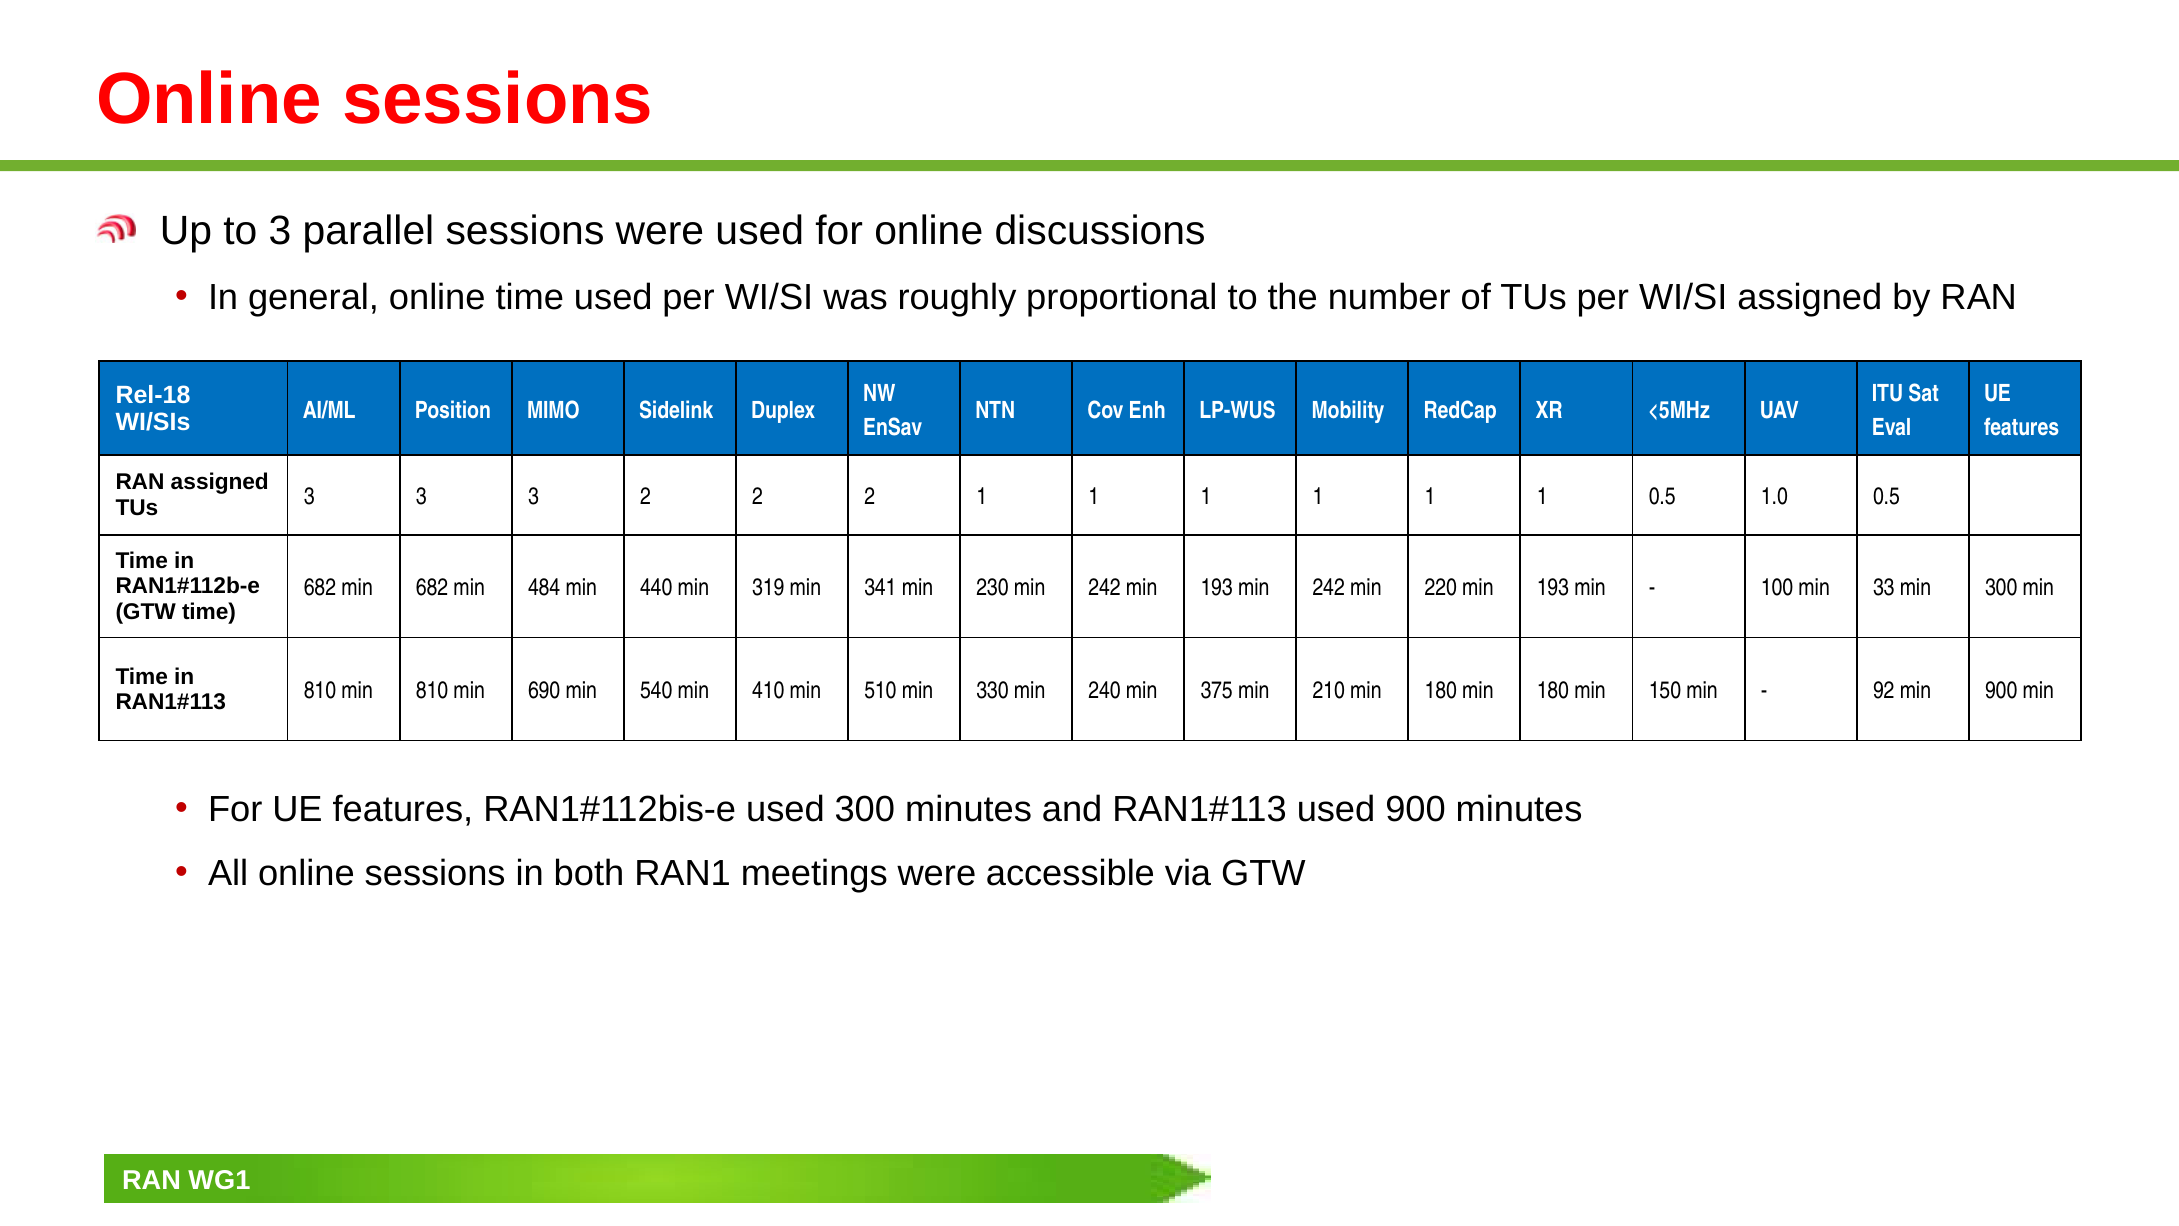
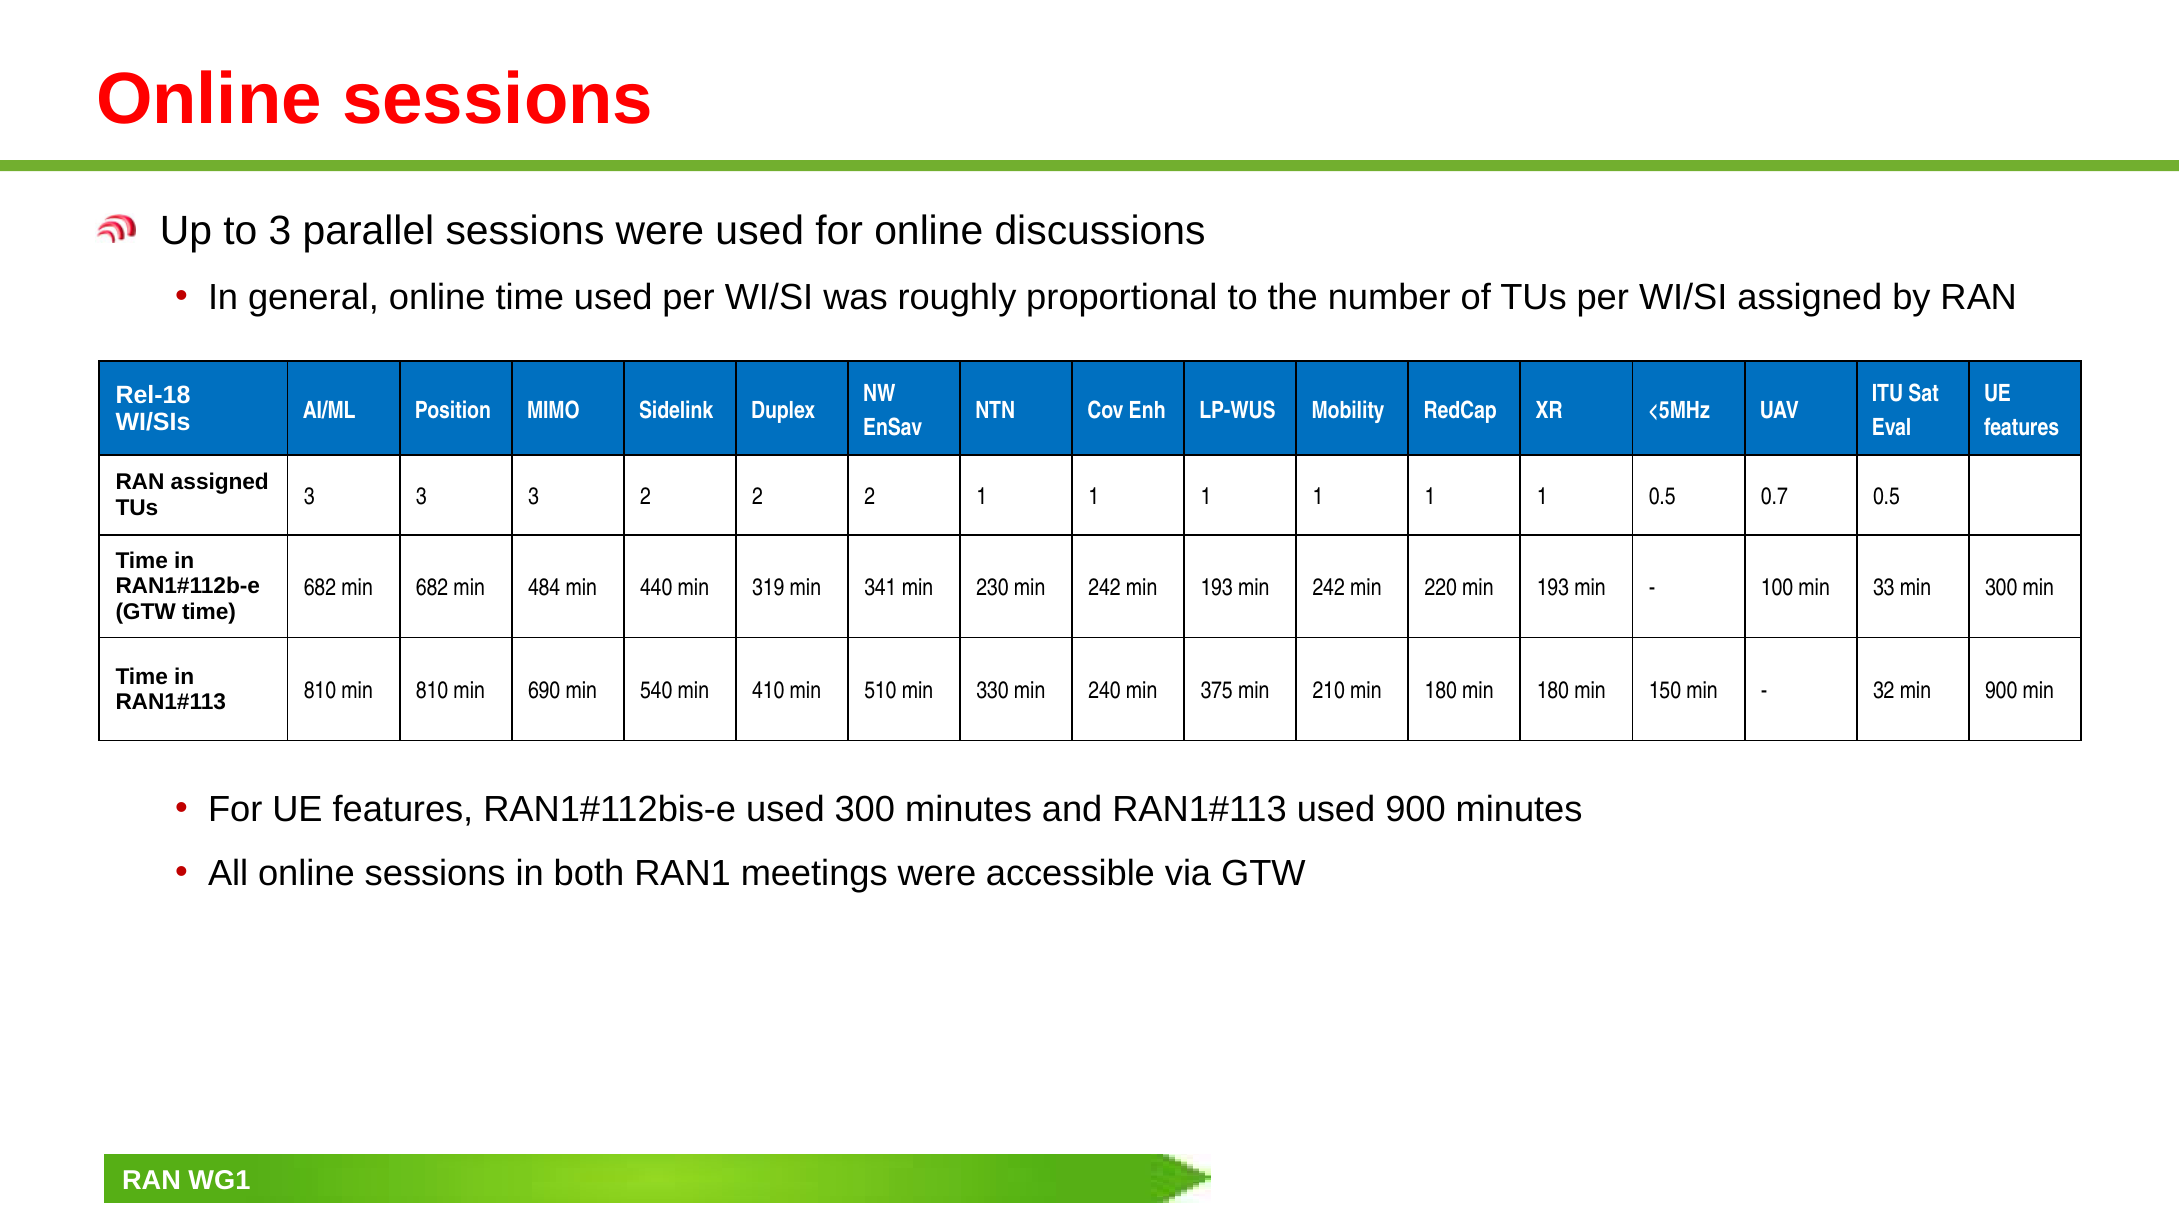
1.0: 1.0 -> 0.7
92: 92 -> 32
